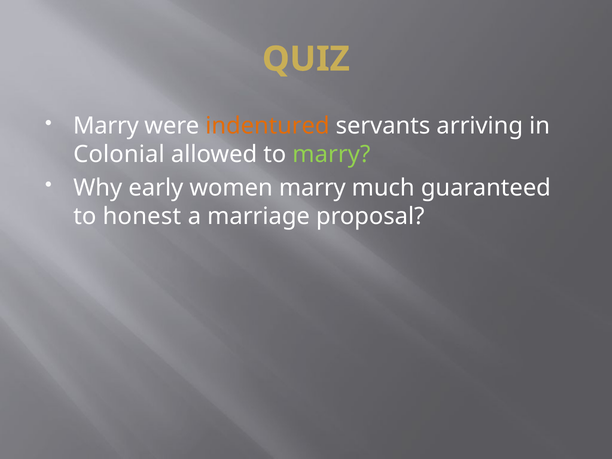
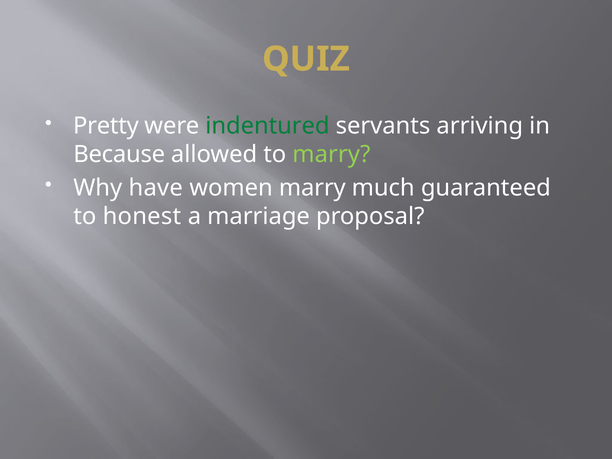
Marry at (106, 126): Marry -> Pretty
indentured colour: orange -> green
Colonial: Colonial -> Because
early: early -> have
